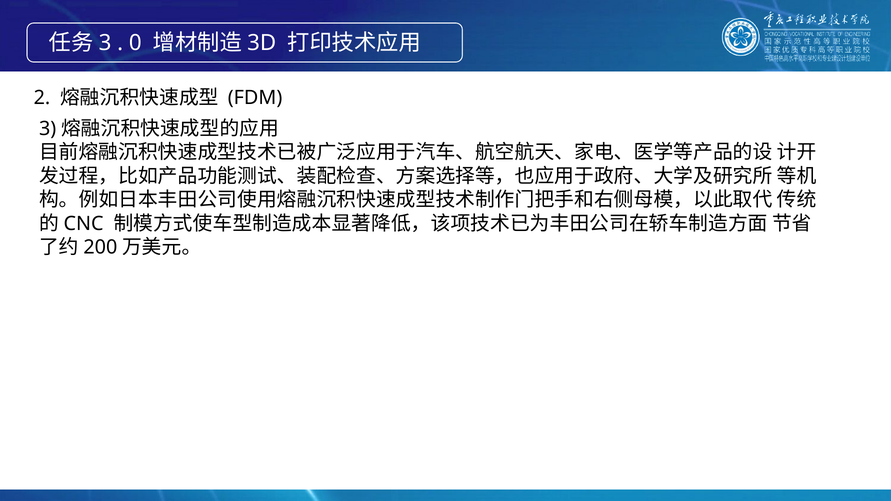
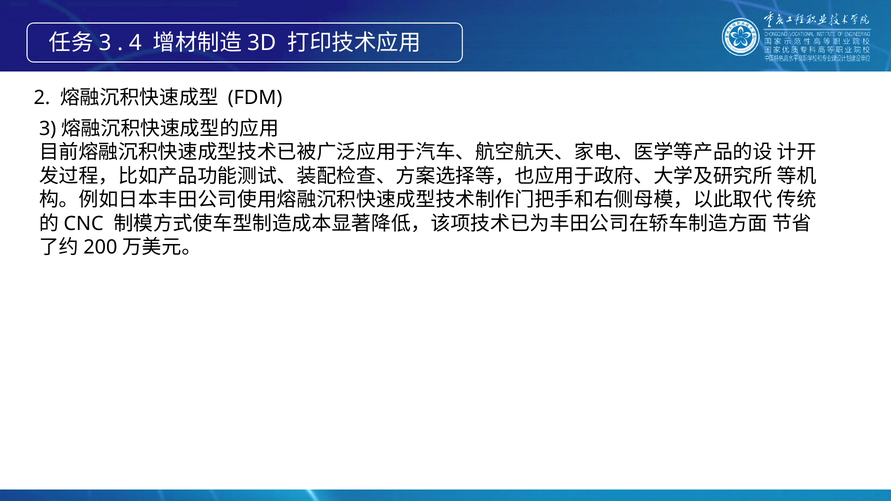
0: 0 -> 4
